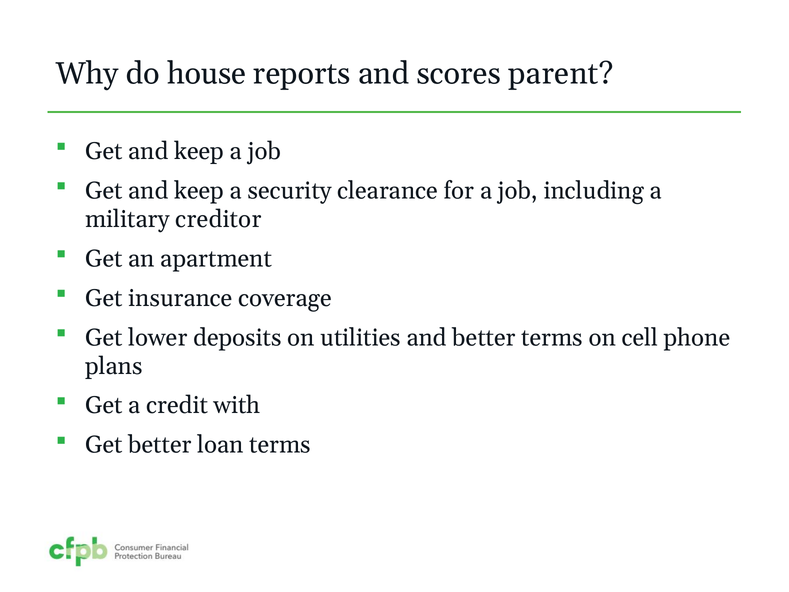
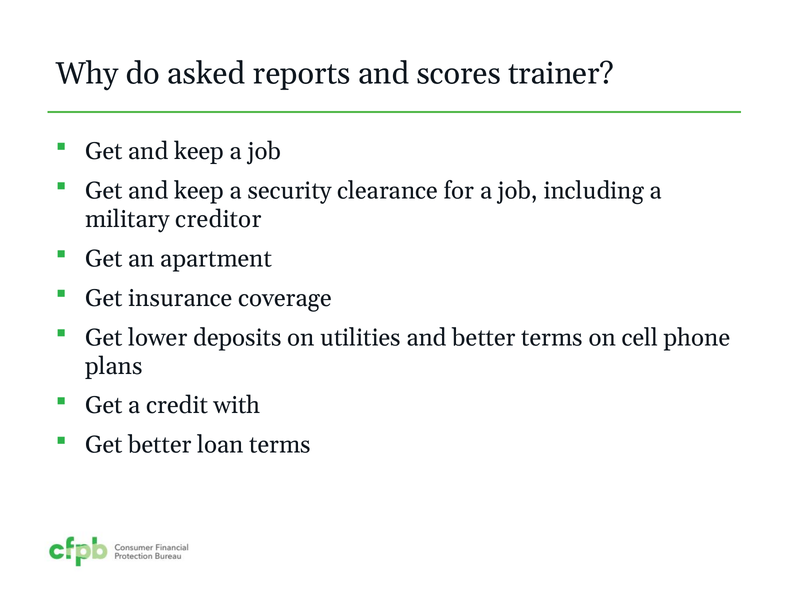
house: house -> asked
parent: parent -> trainer
